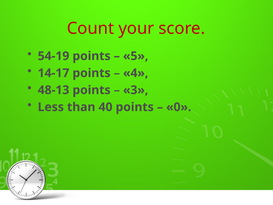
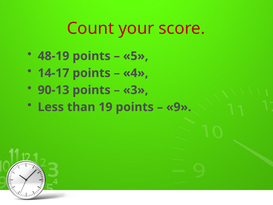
54-19: 54-19 -> 48-19
48-13: 48-13 -> 90-13
40: 40 -> 19
0: 0 -> 9
